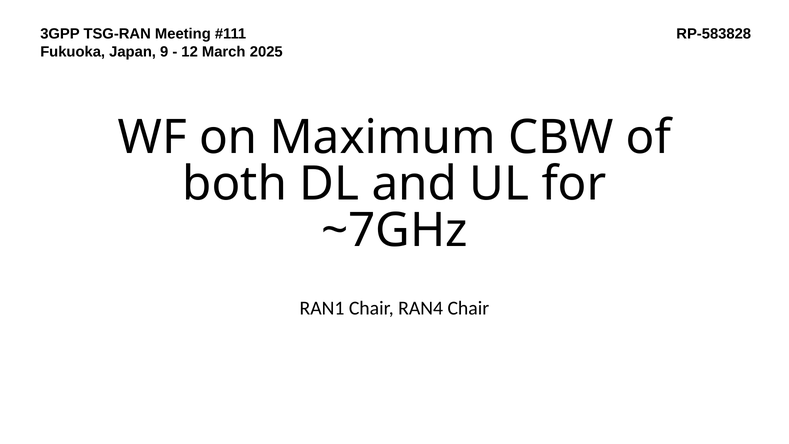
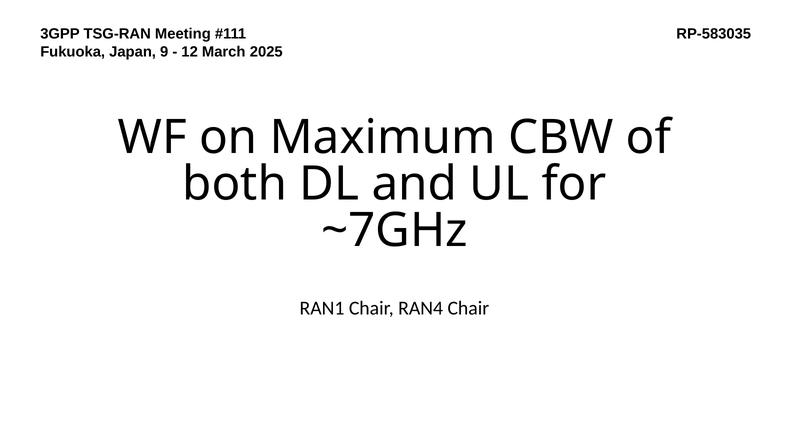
RP-583828: RP-583828 -> RP-583035
